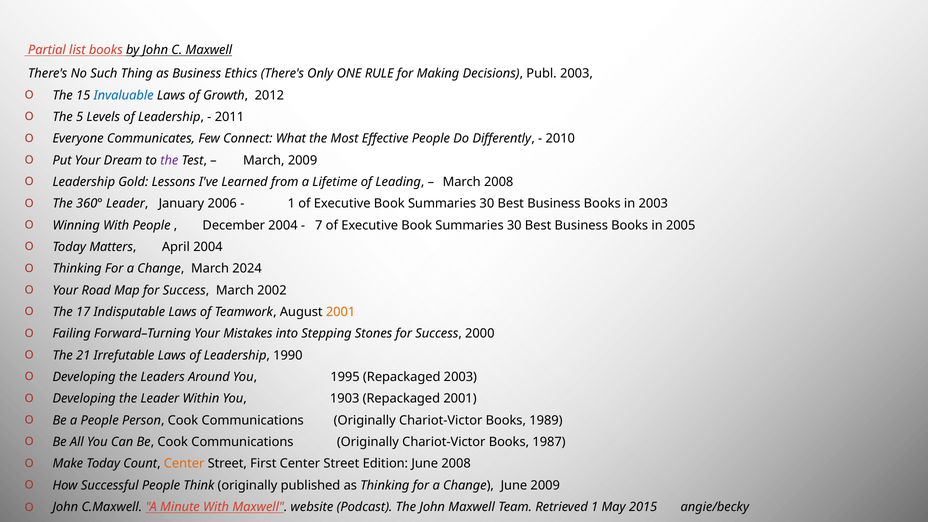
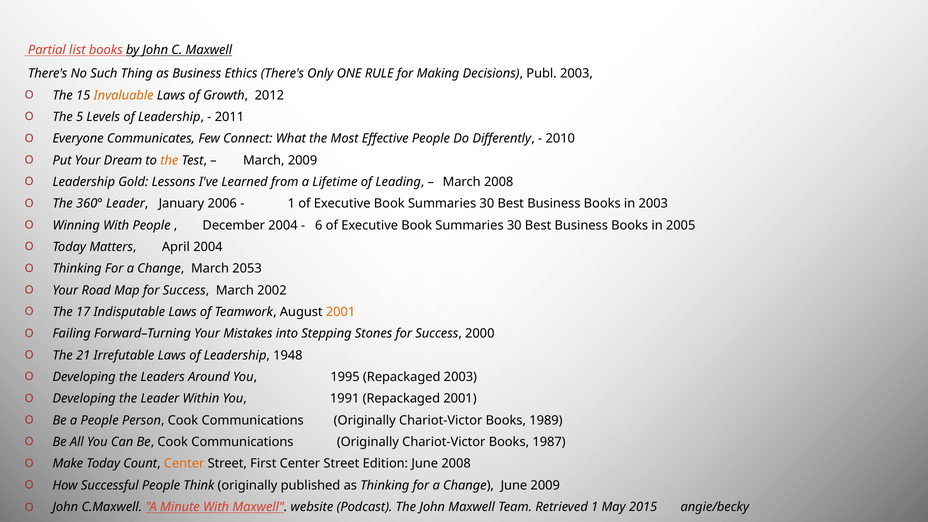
Invaluable colour: blue -> orange
the at (169, 160) colour: purple -> orange
7: 7 -> 6
2024: 2024 -> 2053
1990: 1990 -> 1948
1903: 1903 -> 1991
